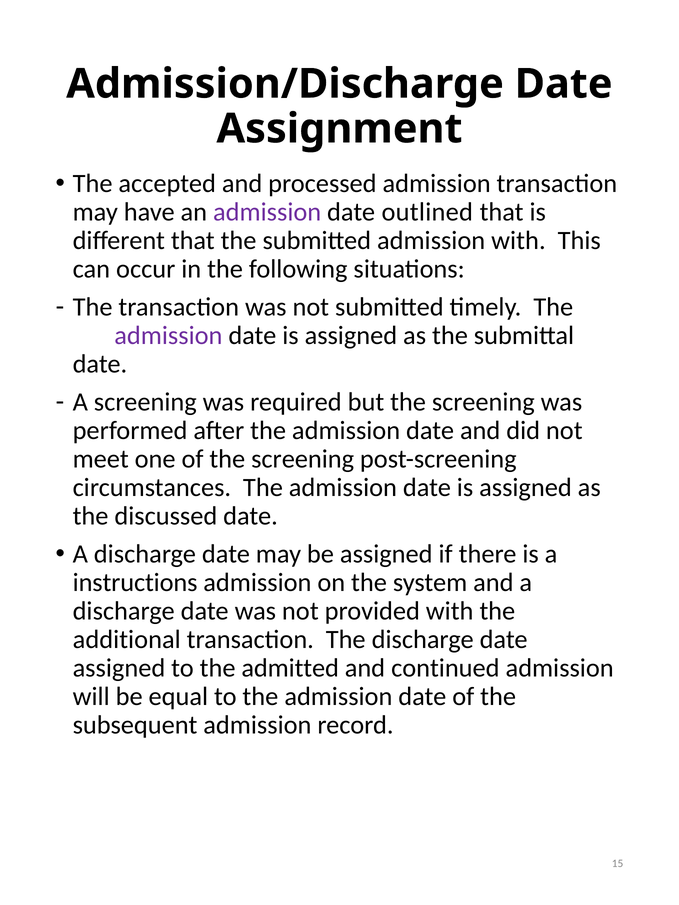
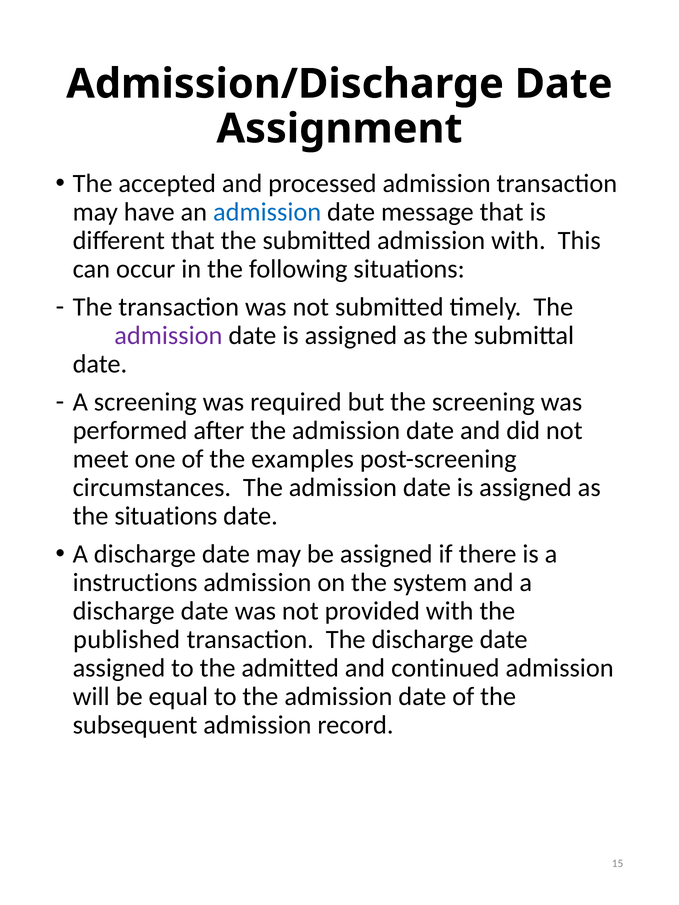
admission at (267, 212) colour: purple -> blue
outlined: outlined -> message
of the screening: screening -> examples
the discussed: discussed -> situations
additional: additional -> published
